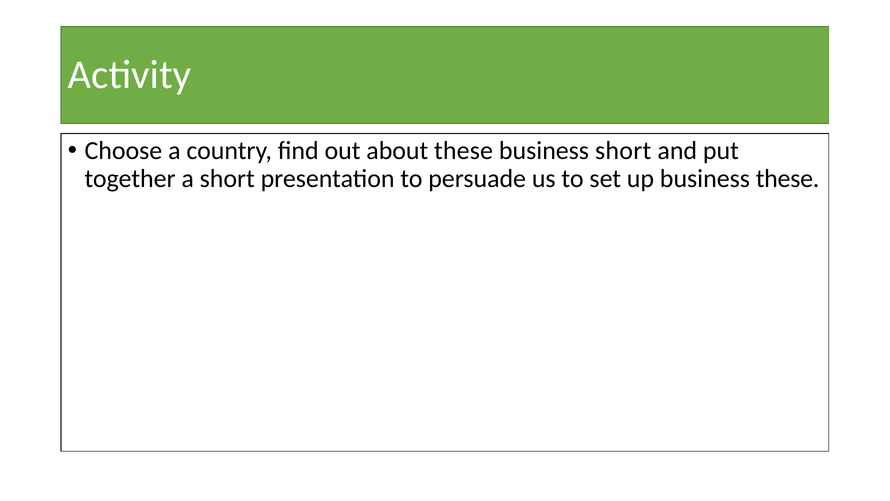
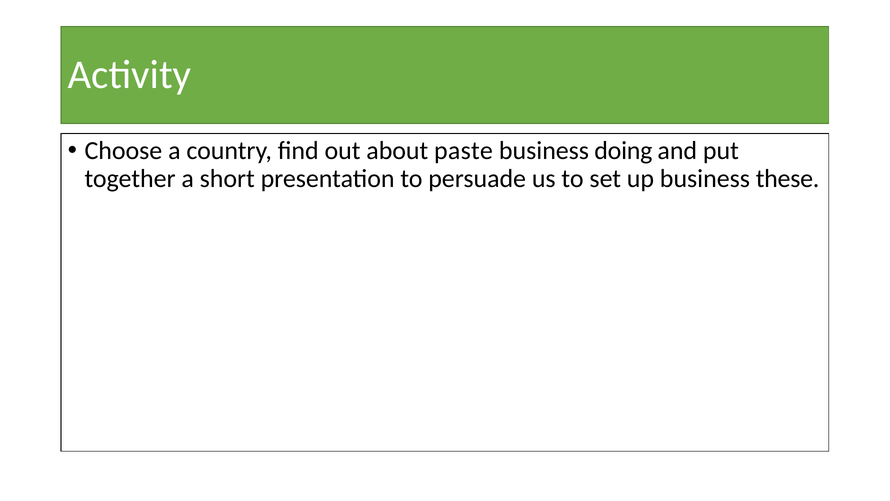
about these: these -> paste
business short: short -> doing
